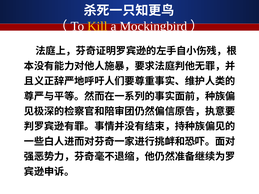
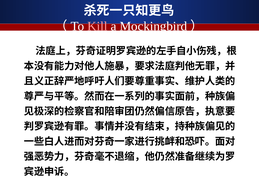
Kill colour: yellow -> pink
